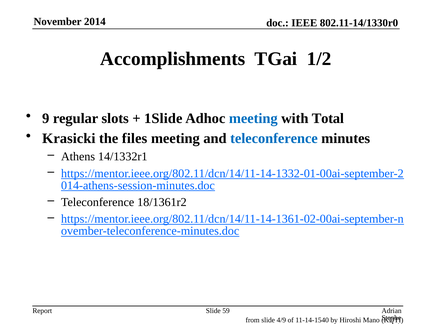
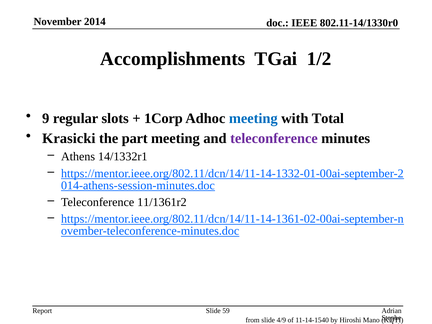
1Slide: 1Slide -> 1Corp
files: files -> part
teleconference at (274, 139) colour: blue -> purple
18/1361r2: 18/1361r2 -> 11/1361r2
